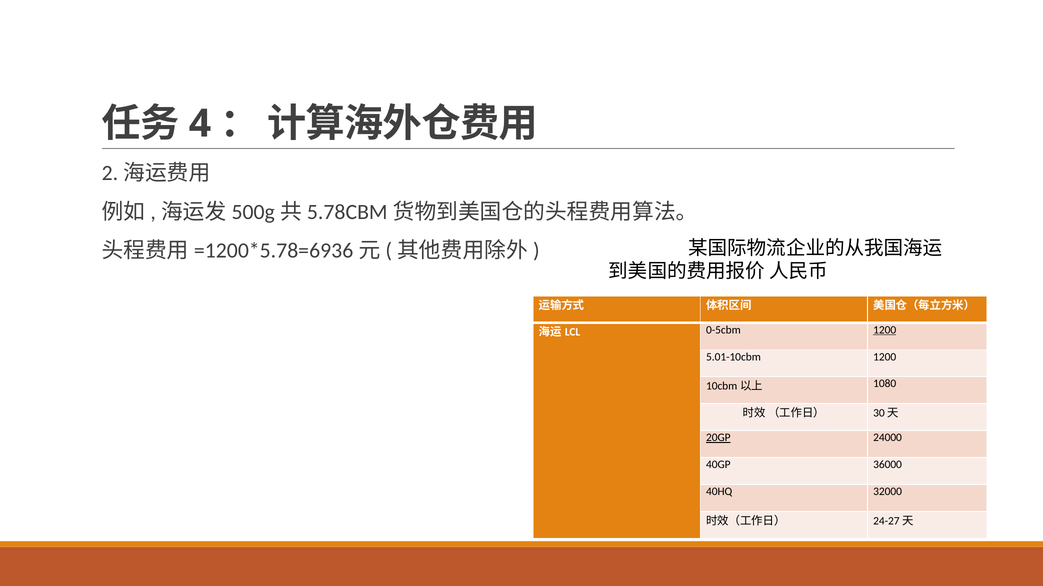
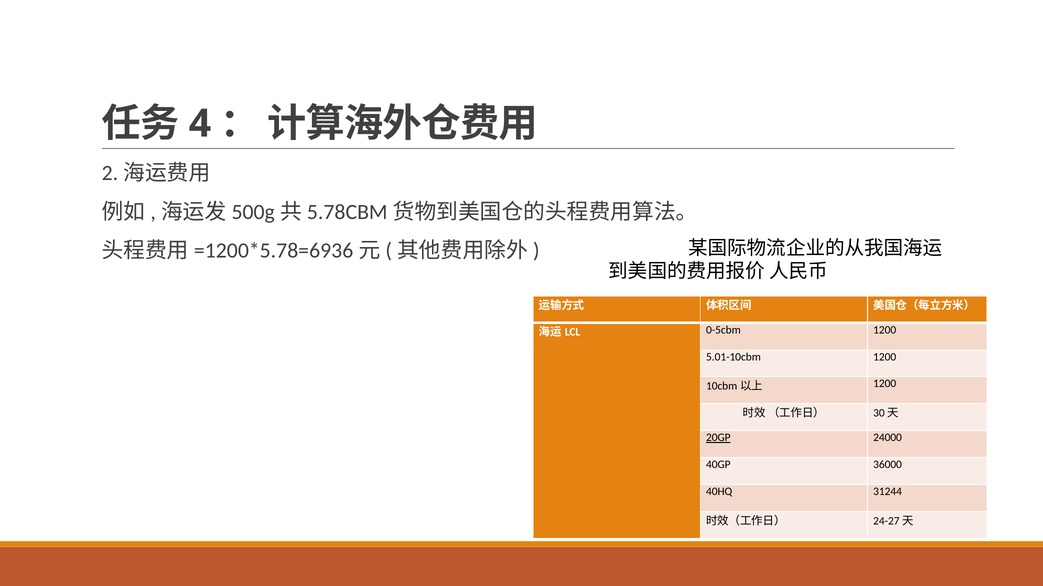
1200 at (885, 330) underline: present -> none
1080 at (885, 384): 1080 -> 1200
32000: 32000 -> 31244
